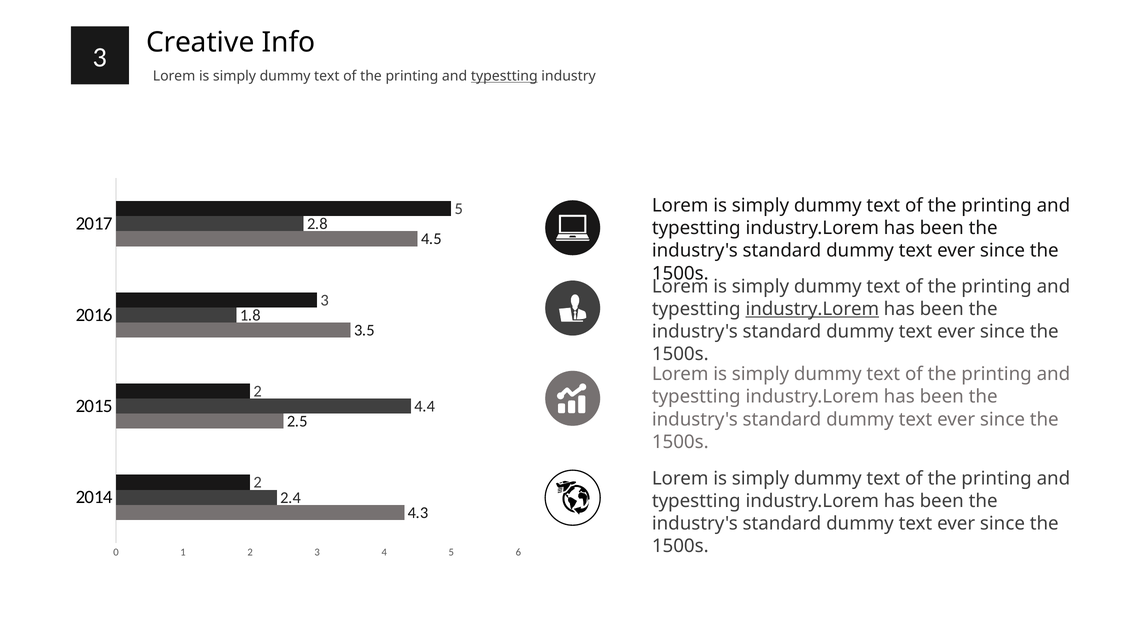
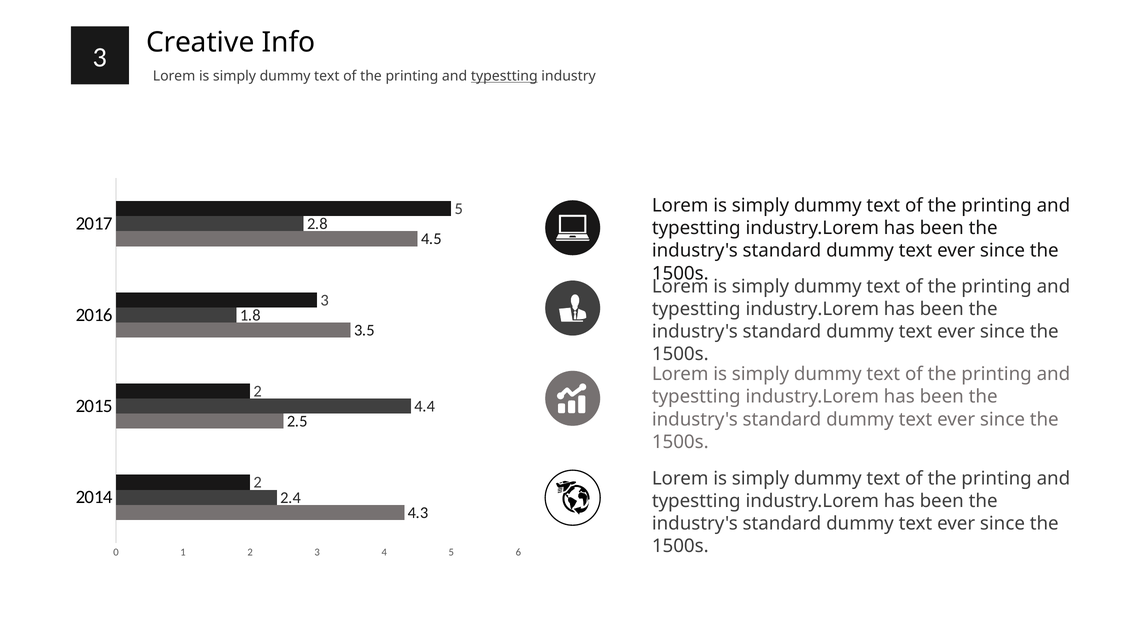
industry.Lorem at (812, 309) underline: present -> none
